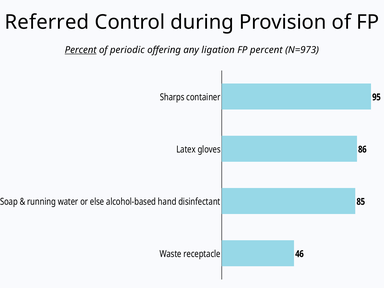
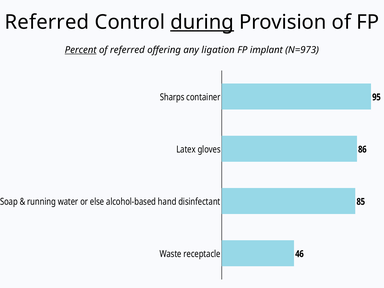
during underline: none -> present
of periodic: periodic -> referred
FP percent: percent -> implant
